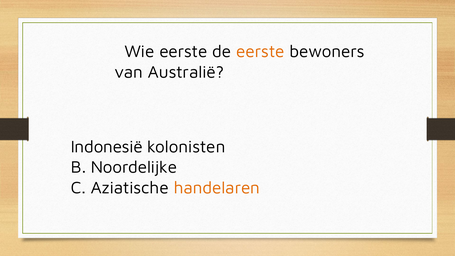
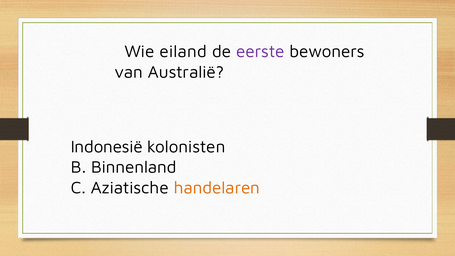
Wie eerste: eerste -> eiland
eerste at (260, 52) colour: orange -> purple
Noordelijke: Noordelijke -> Binnenland
